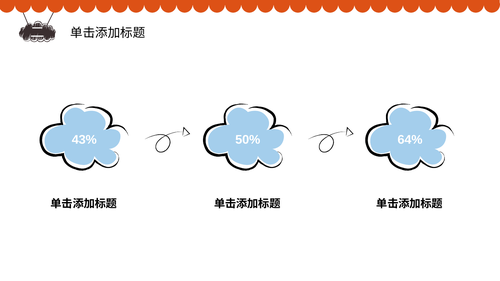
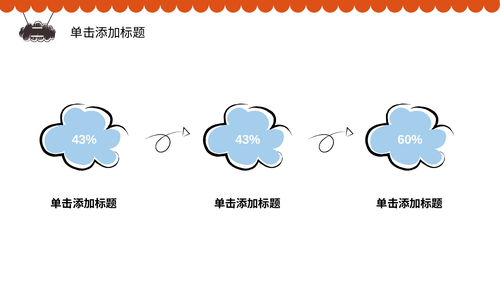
50% at (248, 140): 50% -> 43%
64%: 64% -> 60%
